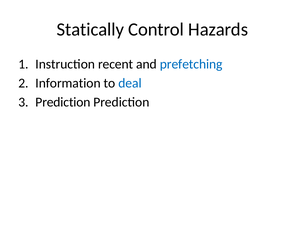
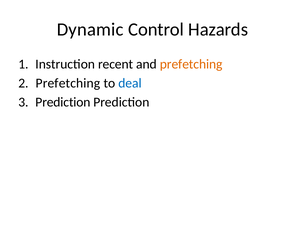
Statically: Statically -> Dynamic
prefetching at (191, 64) colour: blue -> orange
Information at (68, 83): Information -> Prefetching
